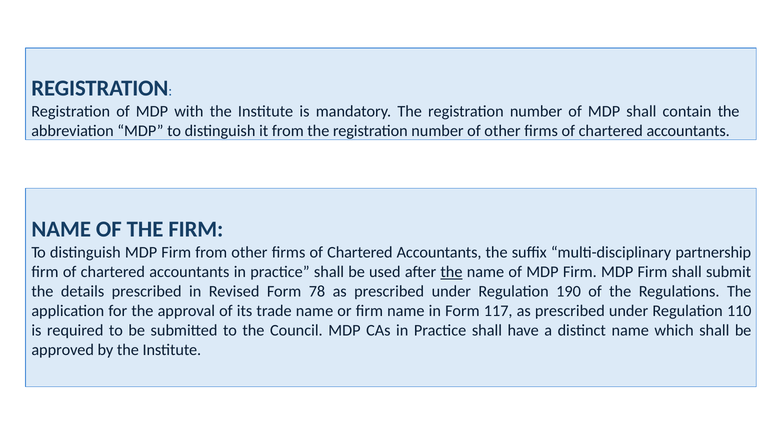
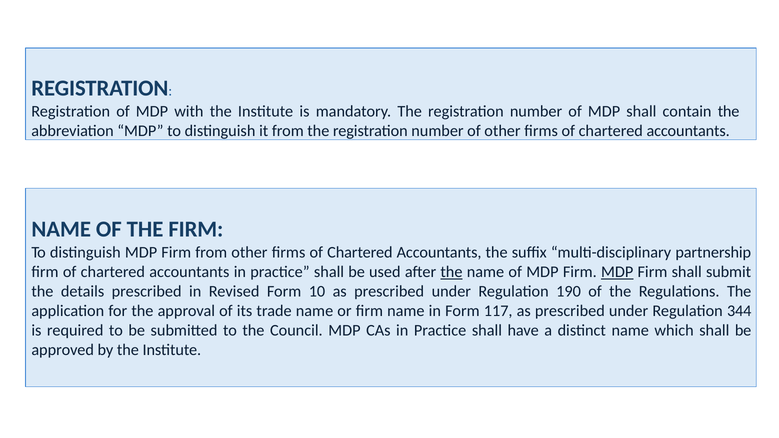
MDP at (617, 272) underline: none -> present
78: 78 -> 10
110: 110 -> 344
